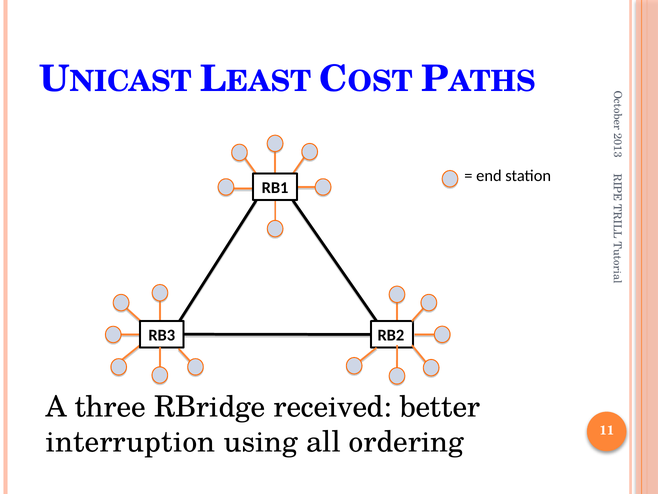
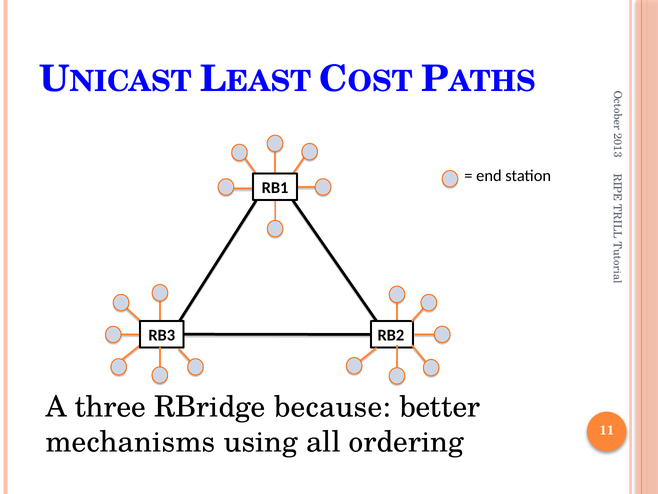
received: received -> because
interruption: interruption -> mechanisms
